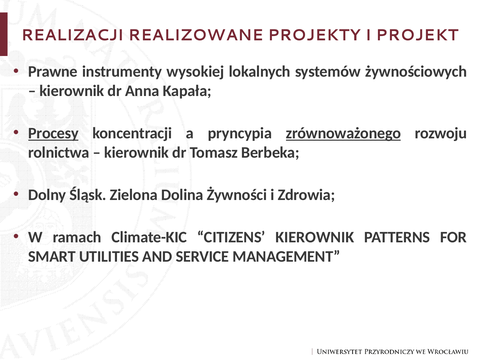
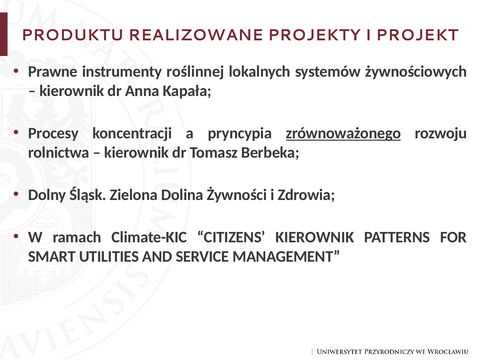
REALIZACJI: REALIZACJI -> PRODUKTU
wysokiej: wysokiej -> roślinnej
Procesy underline: present -> none
